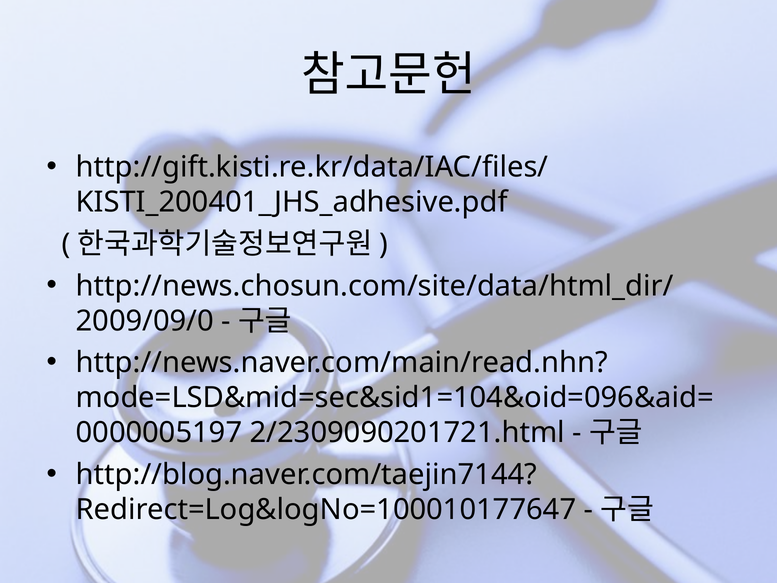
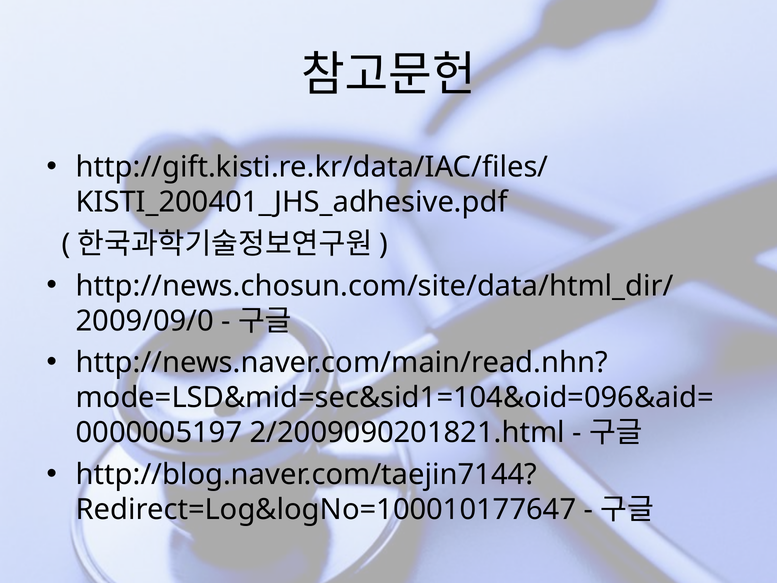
2/2309090201721.html: 2/2309090201721.html -> 2/2009090201821.html
